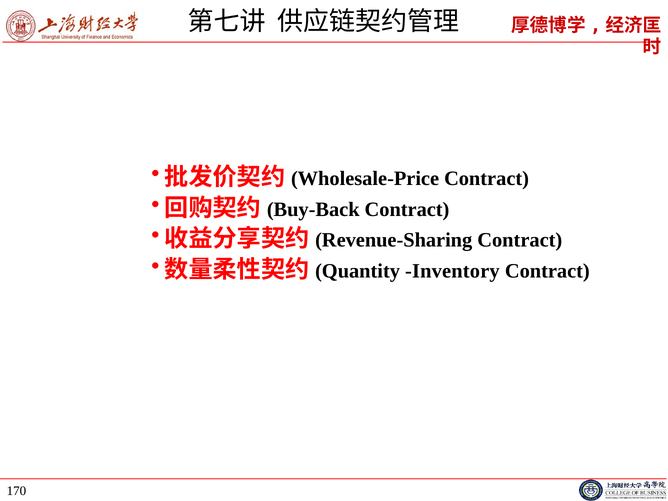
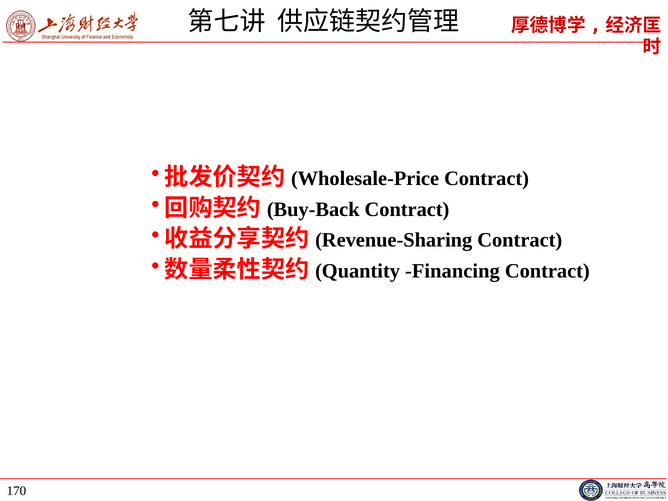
Inventory: Inventory -> Financing
